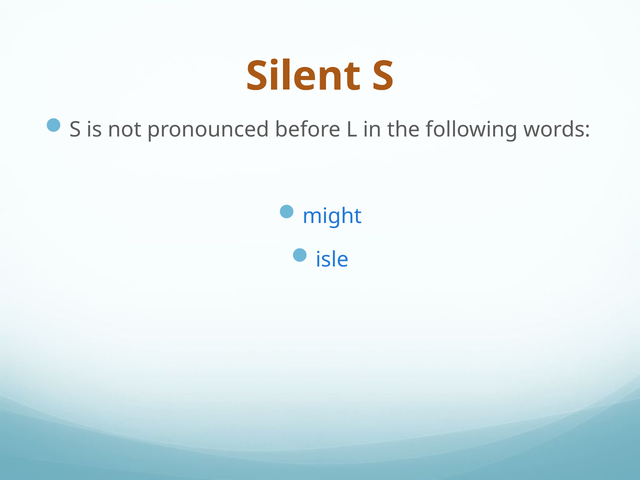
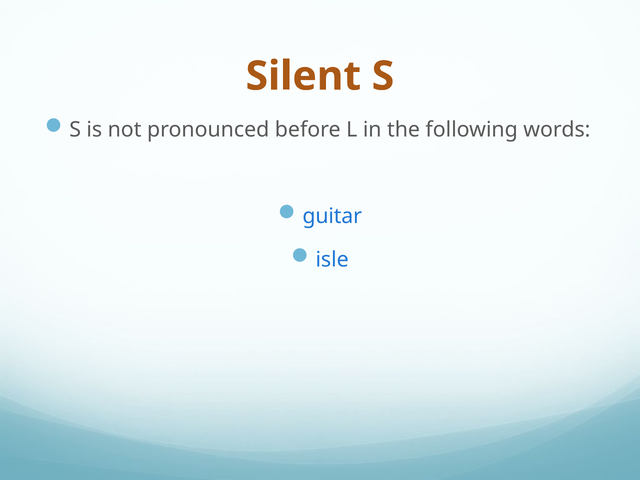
might: might -> guitar
